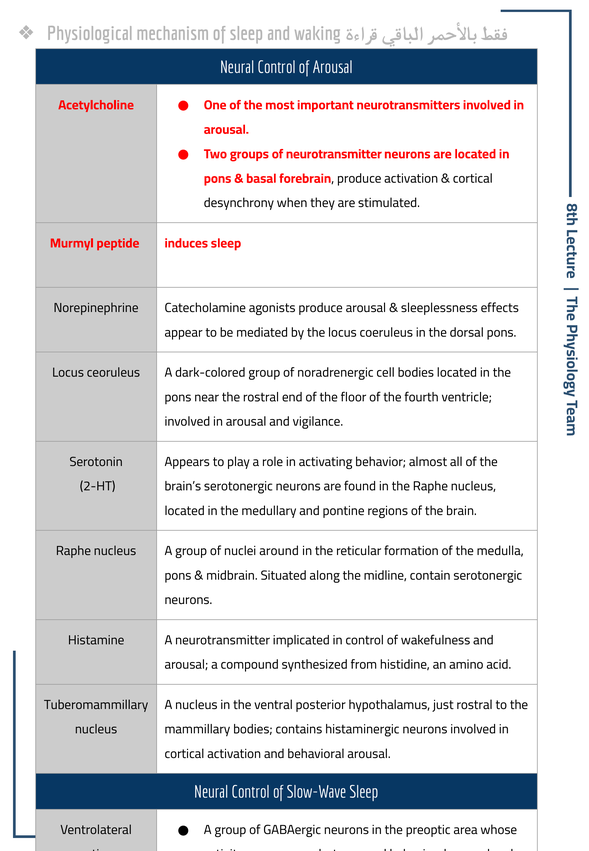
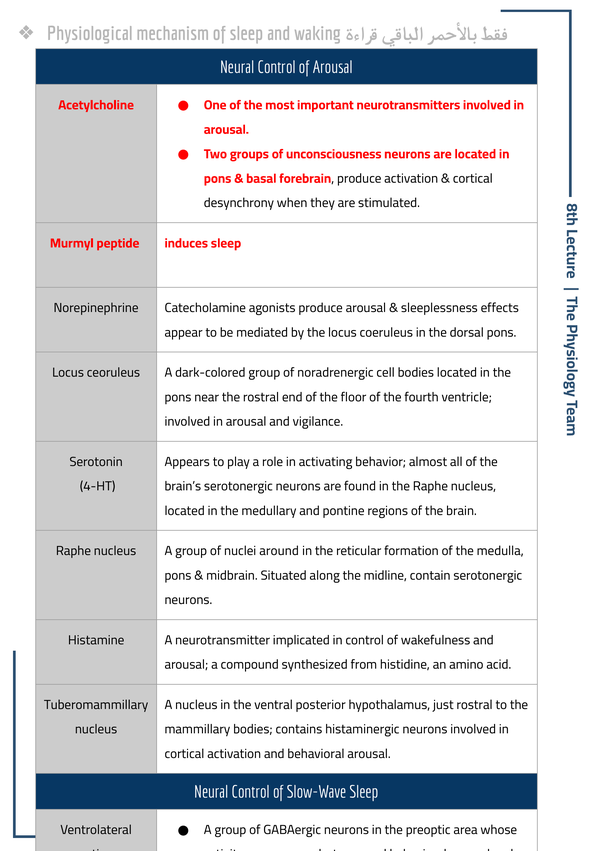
of neurotransmitter: neurotransmitter -> unconsciousness
2-HT: 2-HT -> 4-HT
